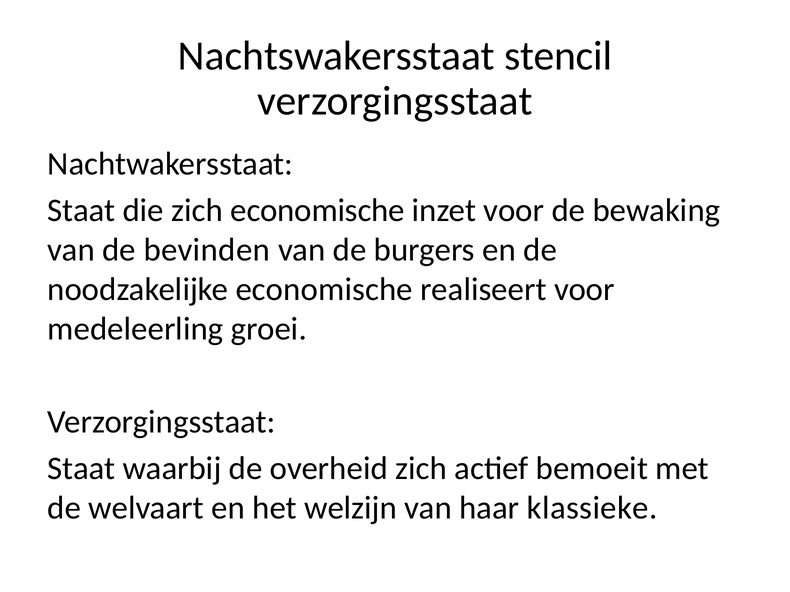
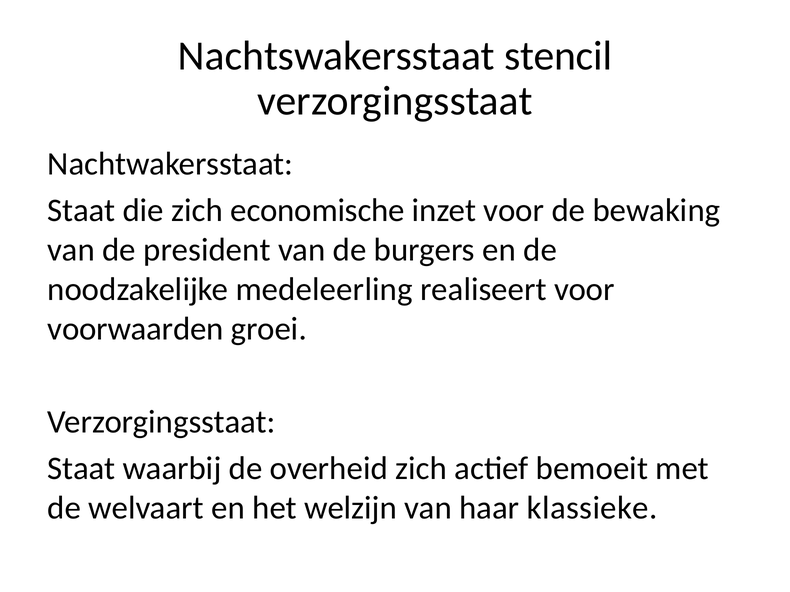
bevinden: bevinden -> president
noodzakelijke economische: economische -> medeleerling
medeleerling: medeleerling -> voorwaarden
